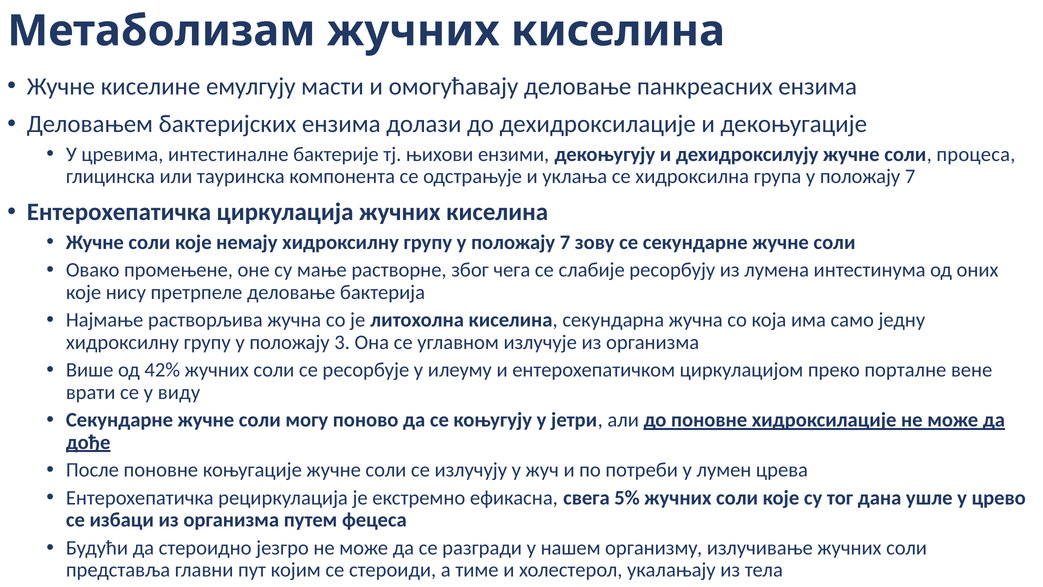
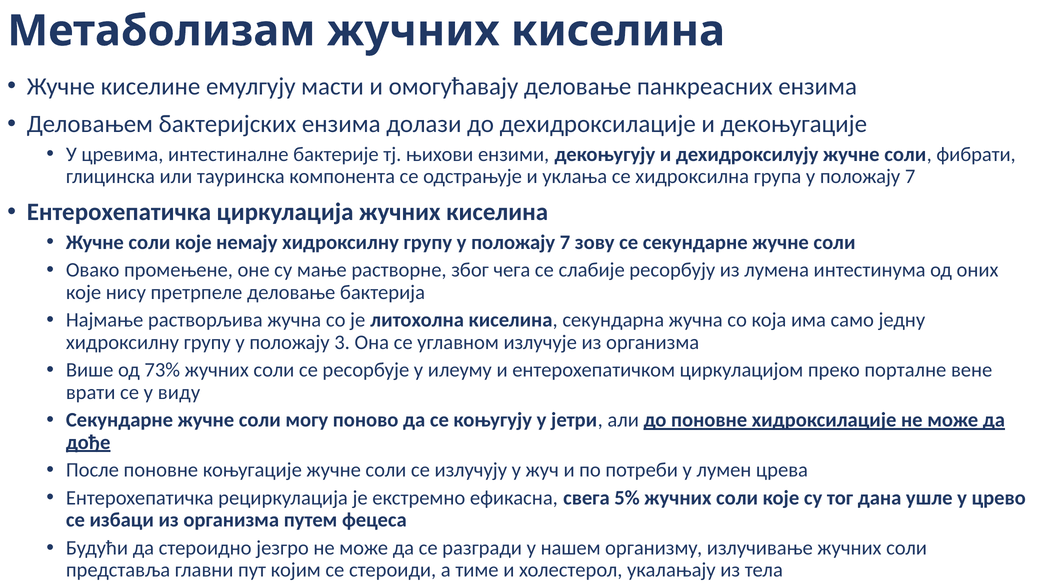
процеса: процеса -> фибрати
42%: 42% -> 73%
